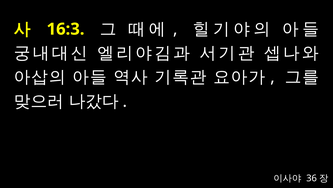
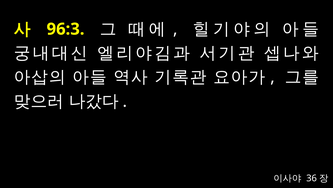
16:3: 16:3 -> 96:3
